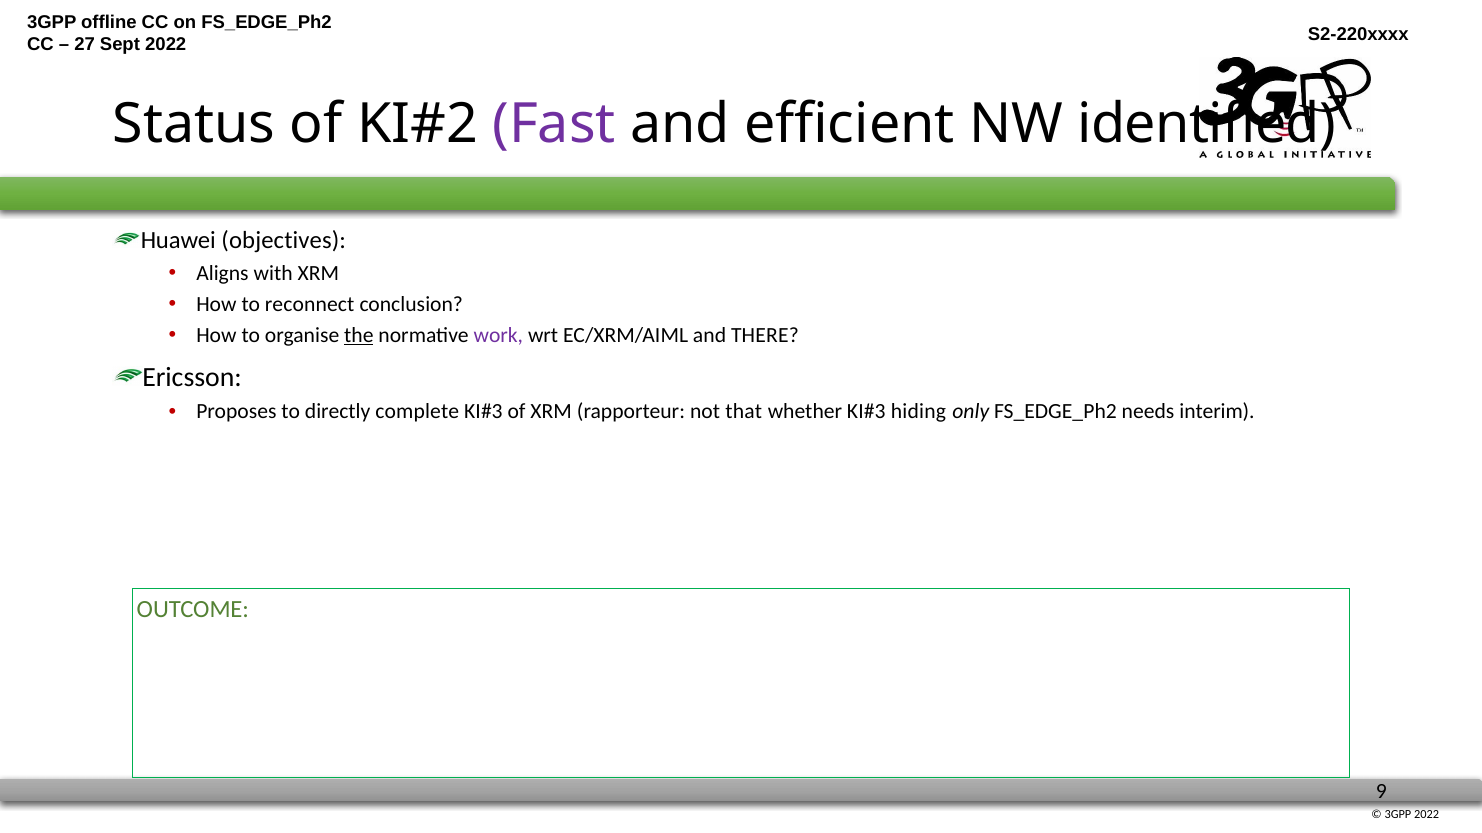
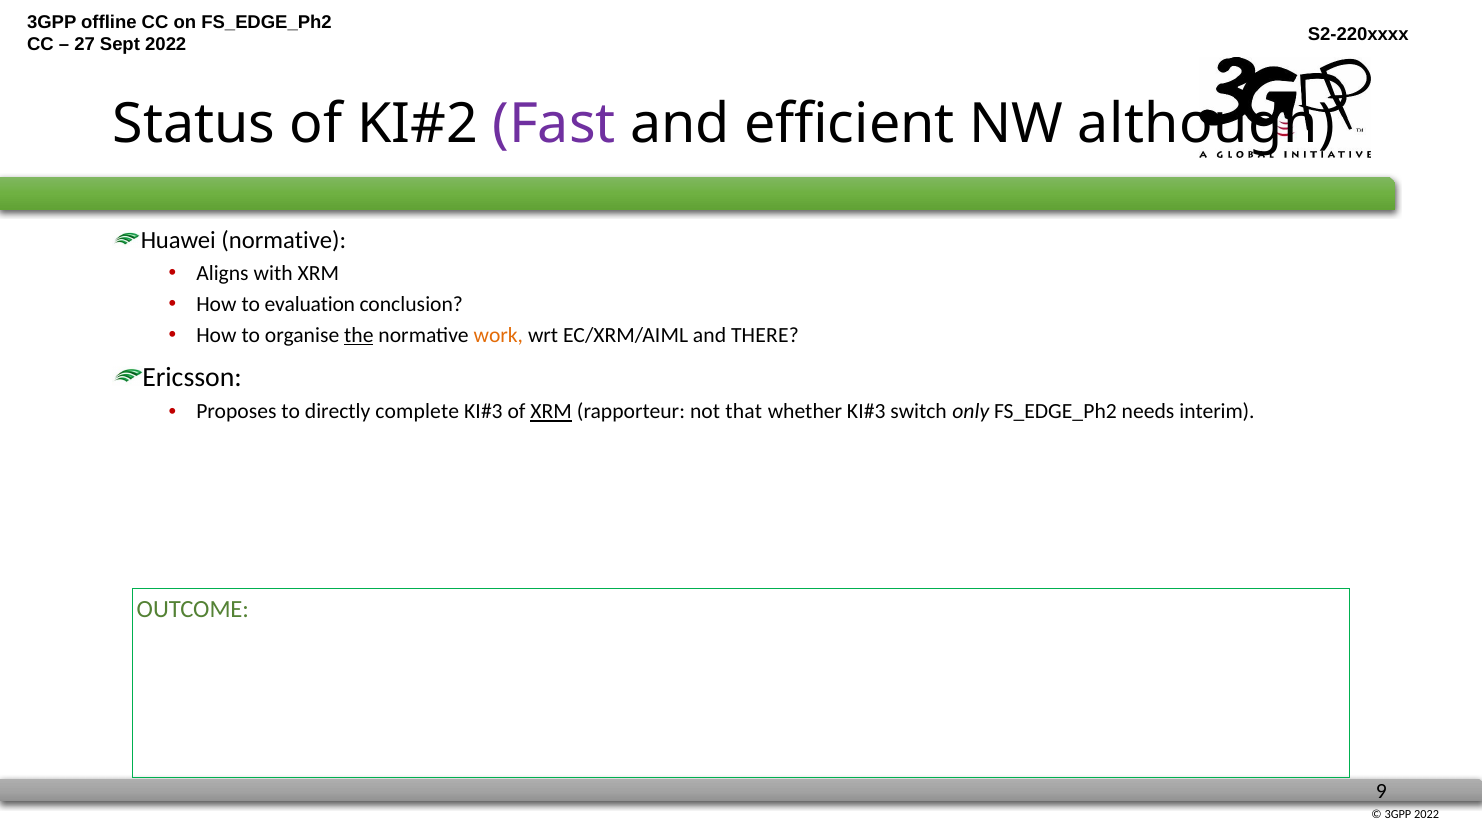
identified: identified -> although
Huawei objectives: objectives -> normative
reconnect: reconnect -> evaluation
work colour: purple -> orange
XRM at (551, 412) underline: none -> present
hiding: hiding -> switch
